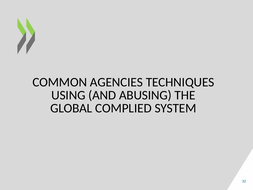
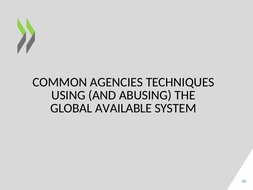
COMPLIED: COMPLIED -> AVAILABLE
